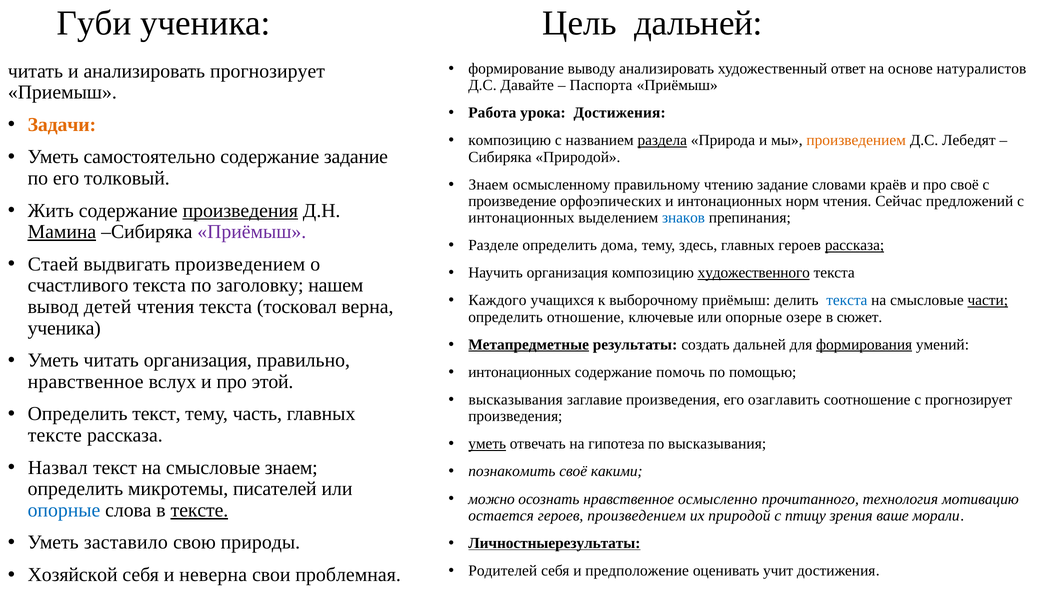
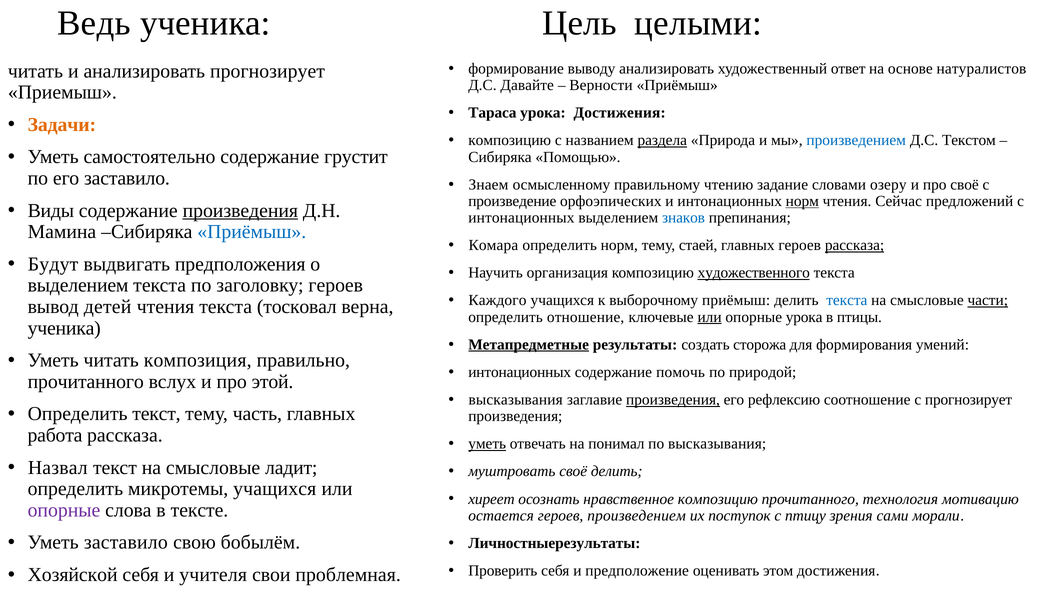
Губи: Губи -> Ведь
Цель дальней: дальней -> целыми
Паспорта: Паспорта -> Верности
Работа: Работа -> Тараса
произведением at (856, 140) colour: orange -> blue
Лебедят: Лебедят -> Текстом
содержание задание: задание -> грустит
Сибиряка Природой: Природой -> Помощью
его толковый: толковый -> заставило
краёв: краёв -> озеру
норм at (802, 201) underline: none -> present
Жить: Жить -> Виды
Мамина underline: present -> none
Приёмыш at (252, 232) colour: purple -> blue
Разделе: Разделе -> Комара
определить дома: дома -> норм
здесь: здесь -> стаей
Стаей: Стаей -> Будут
выдвигать произведением: произведением -> предположения
счастливого at (78, 286): счастливого -> выделением
заголовку нашем: нашем -> героев
или at (710, 317) underline: none -> present
опорные озере: озере -> урока
сюжет: сюжет -> птицы
создать дальней: дальней -> сторожа
формирования underline: present -> none
читать организация: организация -> композиция
помощью: помощью -> природой
нравственное at (86, 382): нравственное -> прочитанного
произведения at (673, 400) underline: none -> present
озаглавить: озаглавить -> рефлексию
тексте at (55, 435): тексте -> работа
гипотеза: гипотеза -> понимал
смысловые знаем: знаем -> ладит
познакомить: познакомить -> муштровать
своё какими: какими -> делить
микротемы писателей: писателей -> учащихся
можно: можно -> хиреет
нравственное осмысленно: осмысленно -> композицию
опорные at (64, 510) colour: blue -> purple
тексте at (199, 510) underline: present -> none
их природой: природой -> поступок
ваше: ваше -> сами
природы: природы -> бобылём
Личностныерезультаты underline: present -> none
Родителей: Родителей -> Проверить
учит: учит -> этом
неверна: неверна -> учителя
